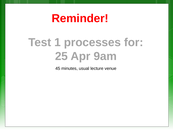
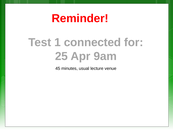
processes: processes -> connected
